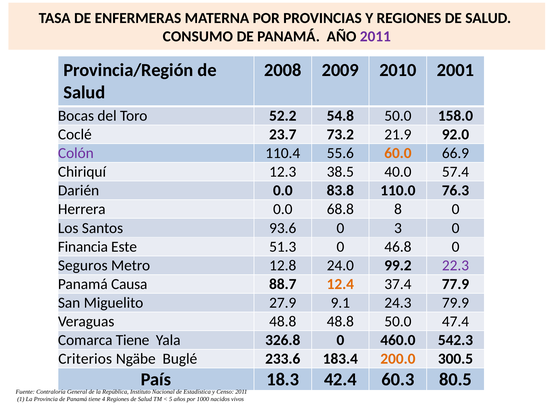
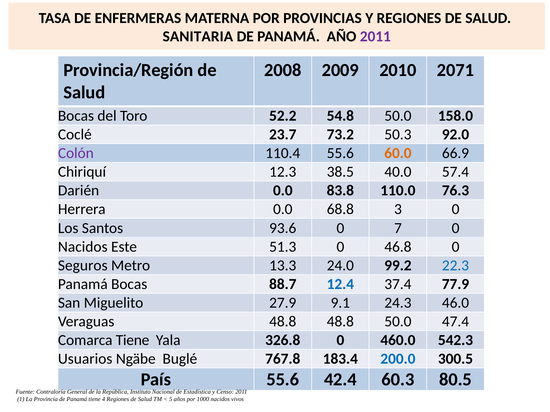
CONSUMO: CONSUMO -> SANITARIA
2001: 2001 -> 2071
21.9: 21.9 -> 50.3
8: 8 -> 3
3: 3 -> 7
Financia at (83, 247): Financia -> Nacidos
12.8: 12.8 -> 13.3
22.3 colour: purple -> blue
Panamá Causa: Causa -> Bocas
12.4 colour: orange -> blue
79.9: 79.9 -> 46.0
Criterios: Criterios -> Usuarios
233.6: 233.6 -> 767.8
200.0 colour: orange -> blue
País 18.3: 18.3 -> 55.6
